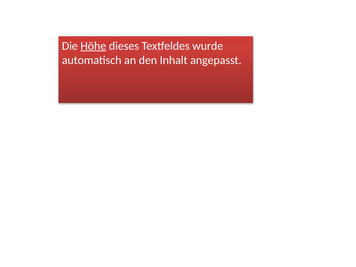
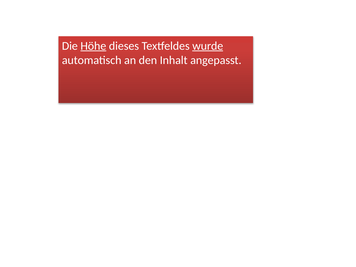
wurde underline: none -> present
